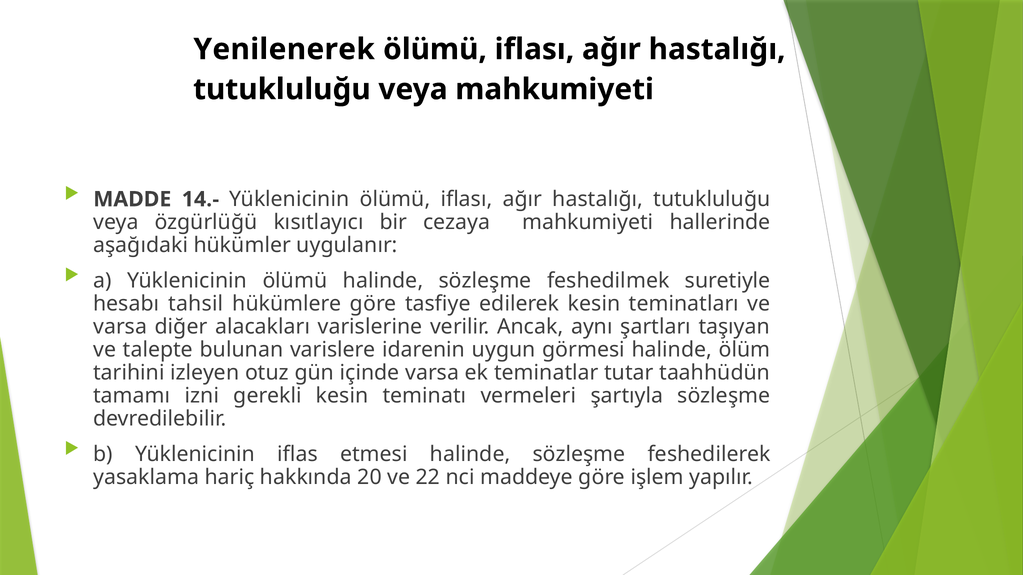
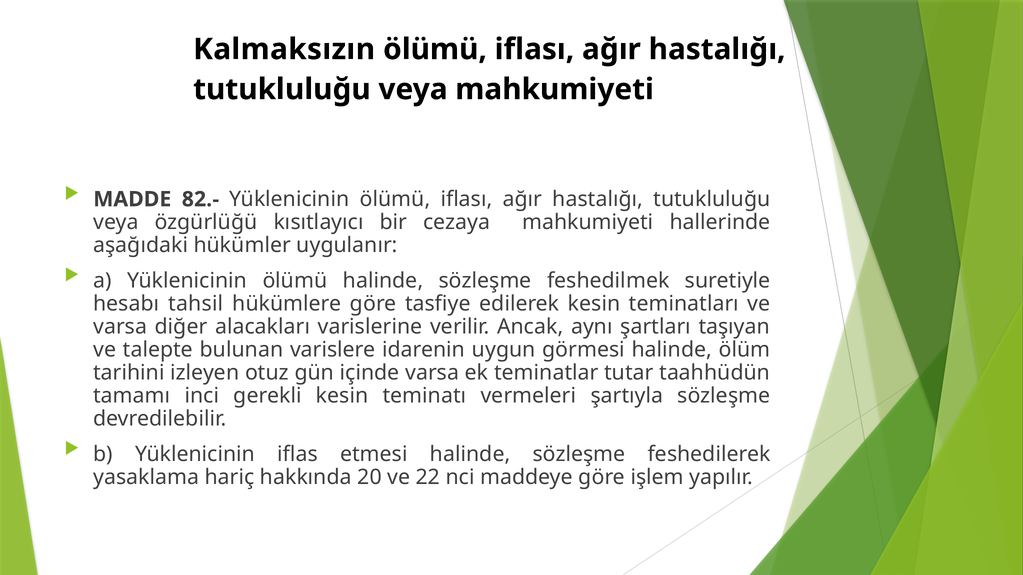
Yenilenerek: Yenilenerek -> Kalmaksızın
14.-: 14.- -> 82.-
izni: izni -> inci
